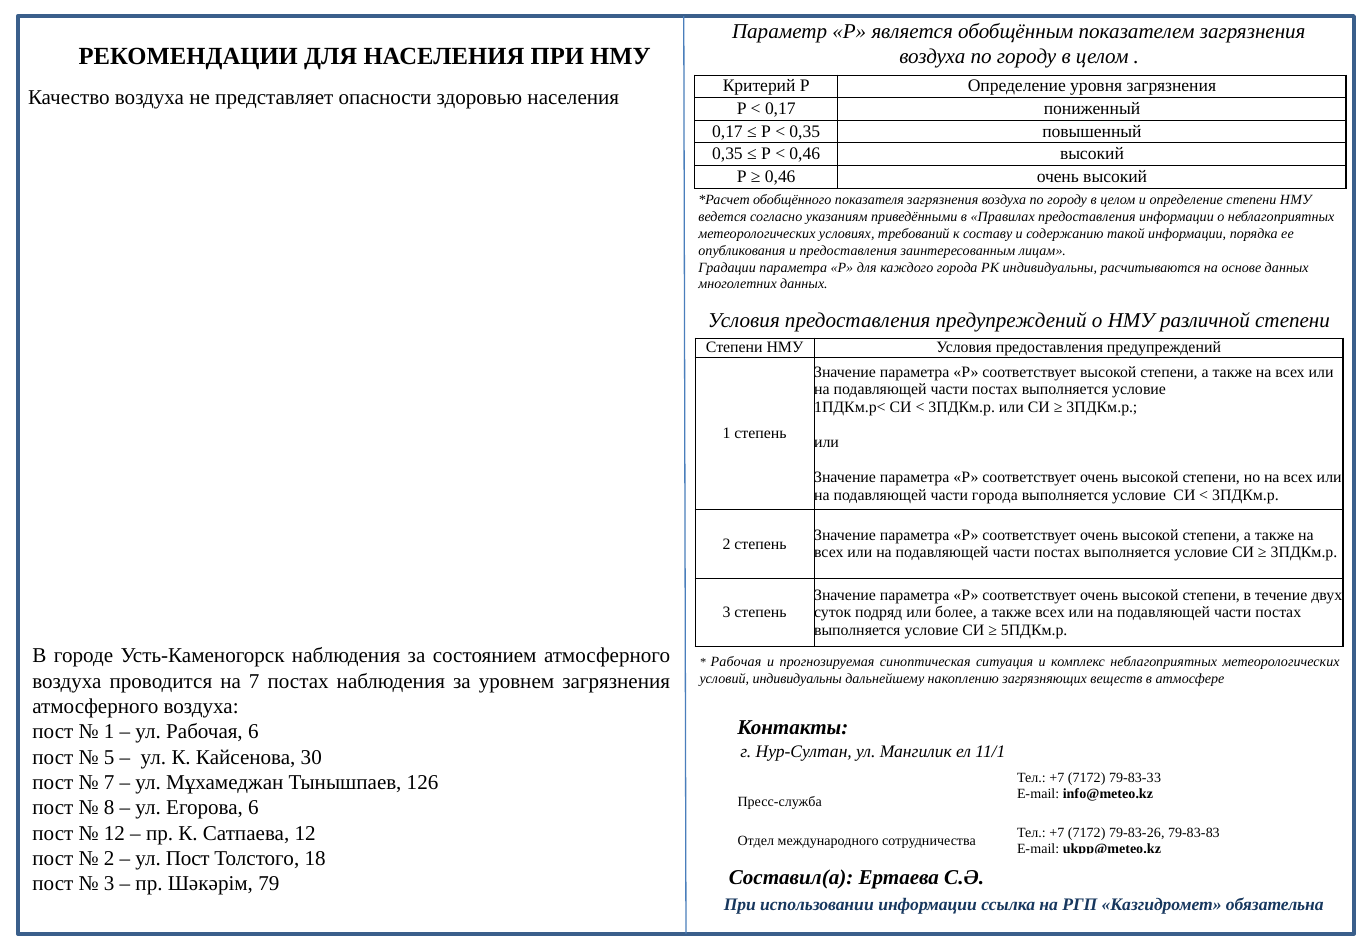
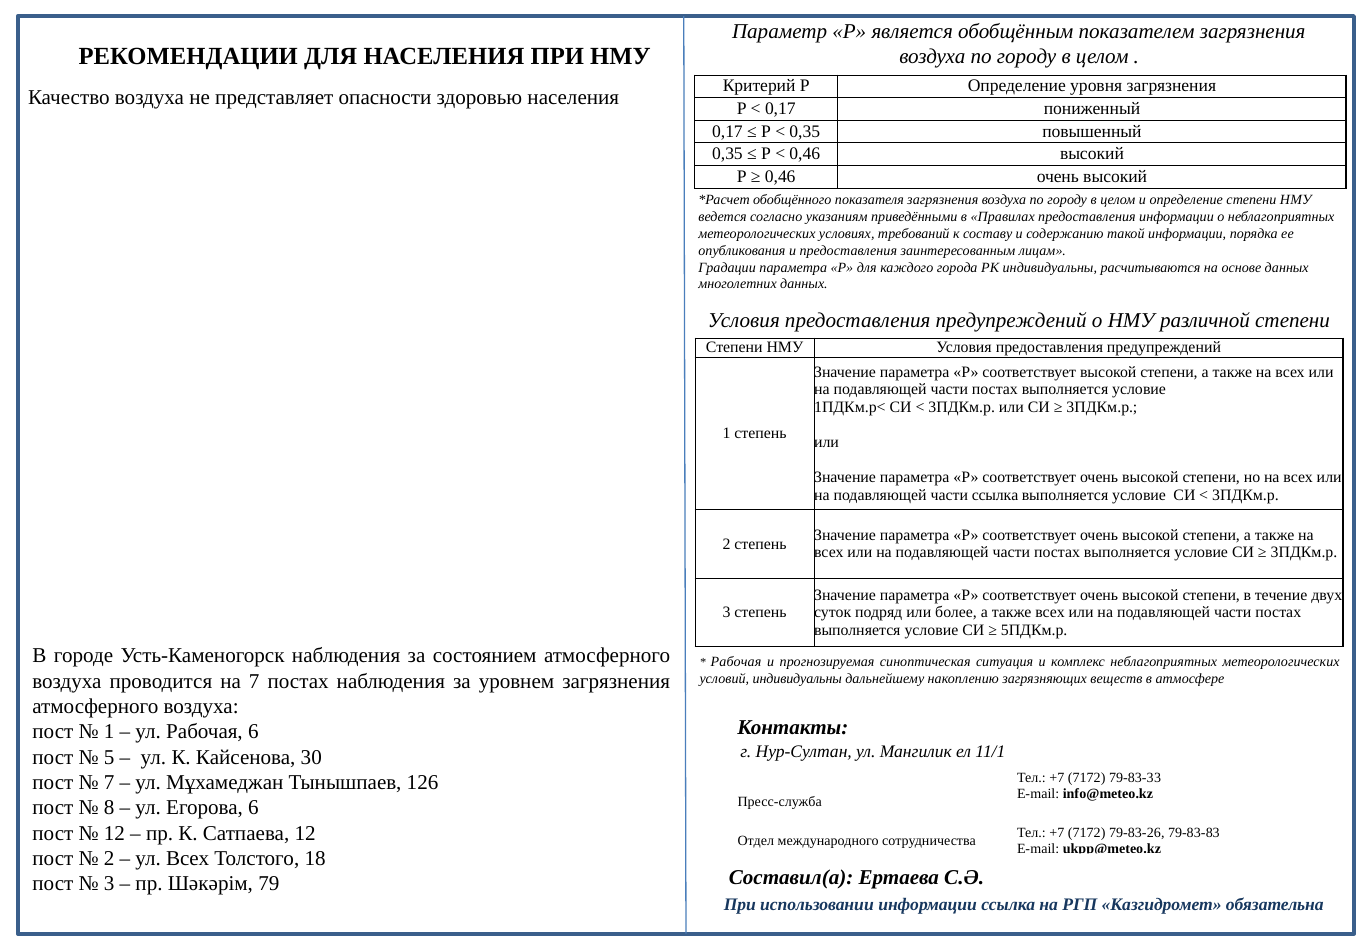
части города: города -> ссылка
ул Пост: Пост -> Всех
